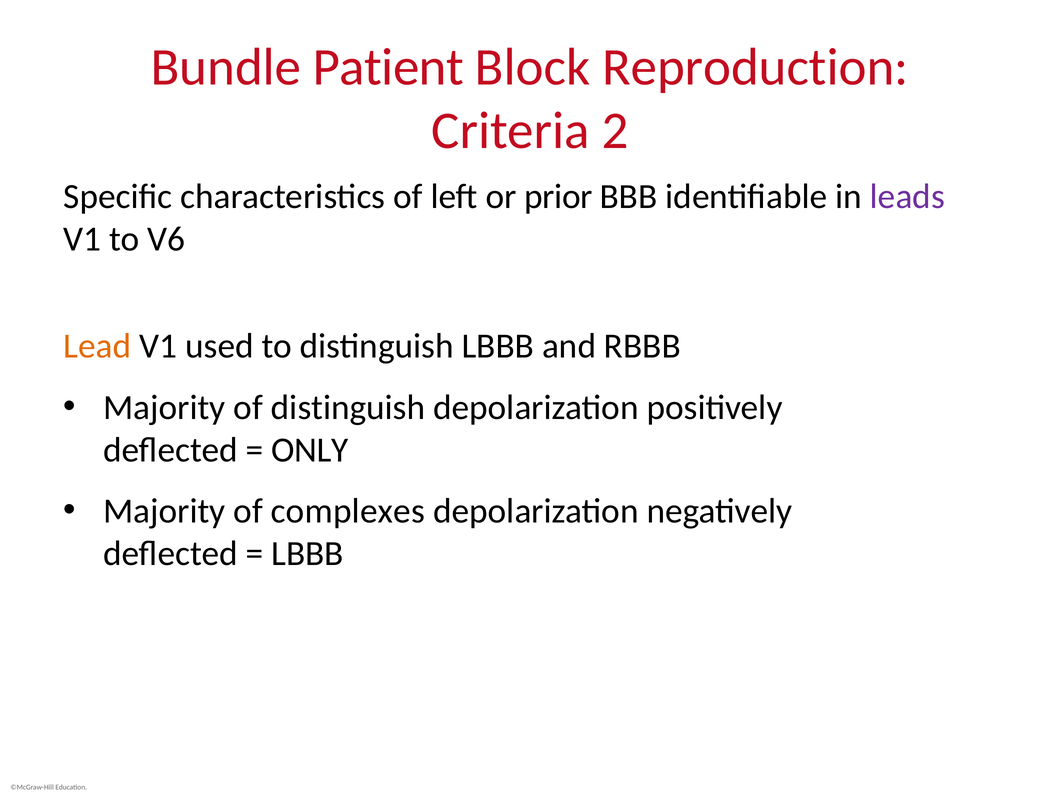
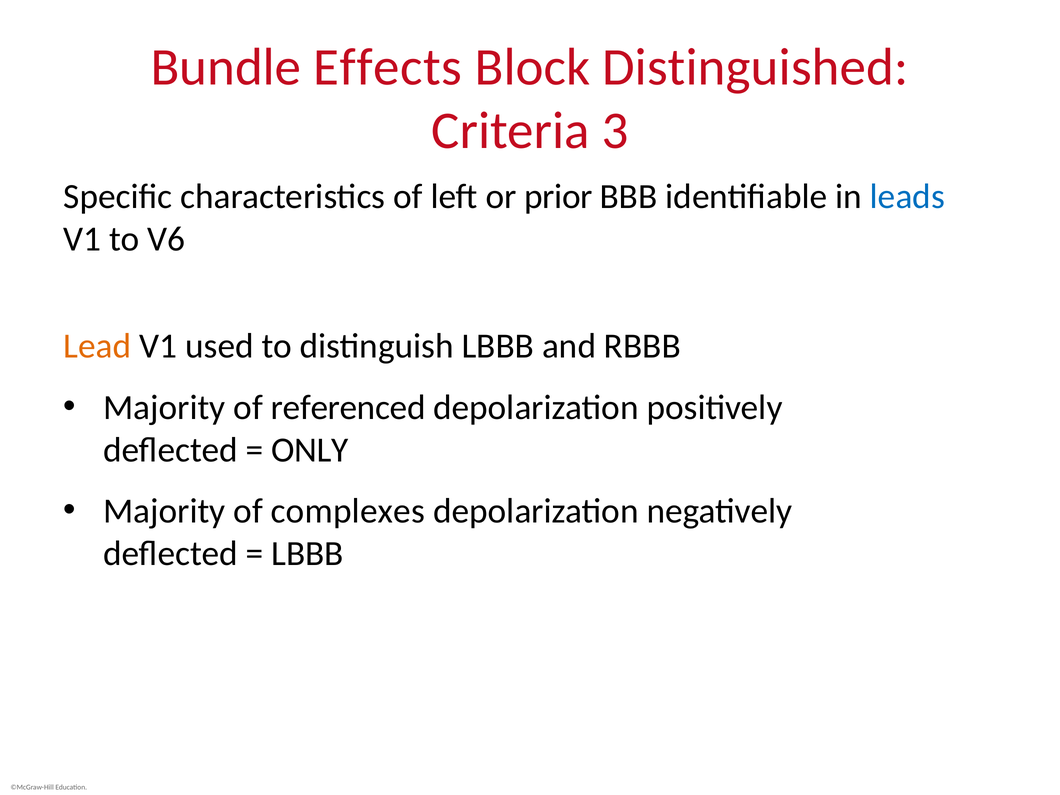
Patient: Patient -> Effects
Reproduction: Reproduction -> Distinguished
2: 2 -> 3
leads colour: purple -> blue
of distinguish: distinguish -> referenced
